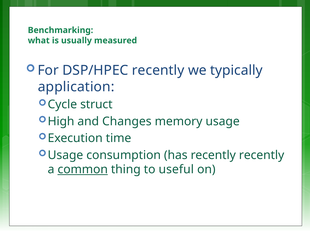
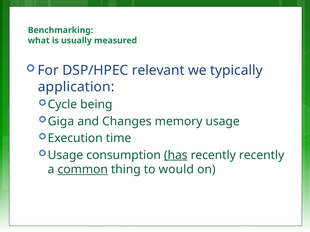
DSP/HPEC recently: recently -> relevant
struct: struct -> being
High: High -> Giga
has underline: none -> present
useful: useful -> would
